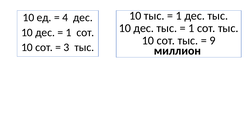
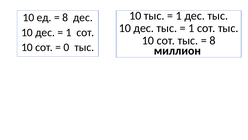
4 at (65, 17): 4 -> 8
9 at (212, 40): 9 -> 8
3: 3 -> 0
